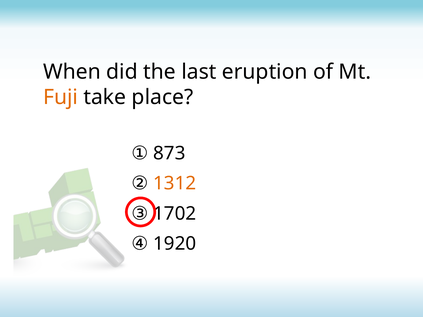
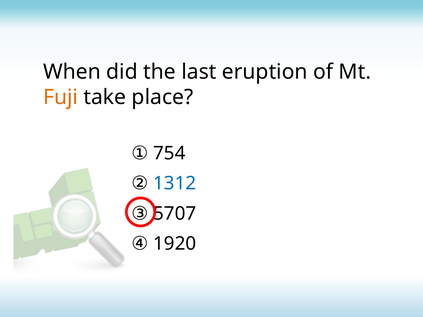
873: 873 -> 754
1312 colour: orange -> blue
1702: 1702 -> 5707
